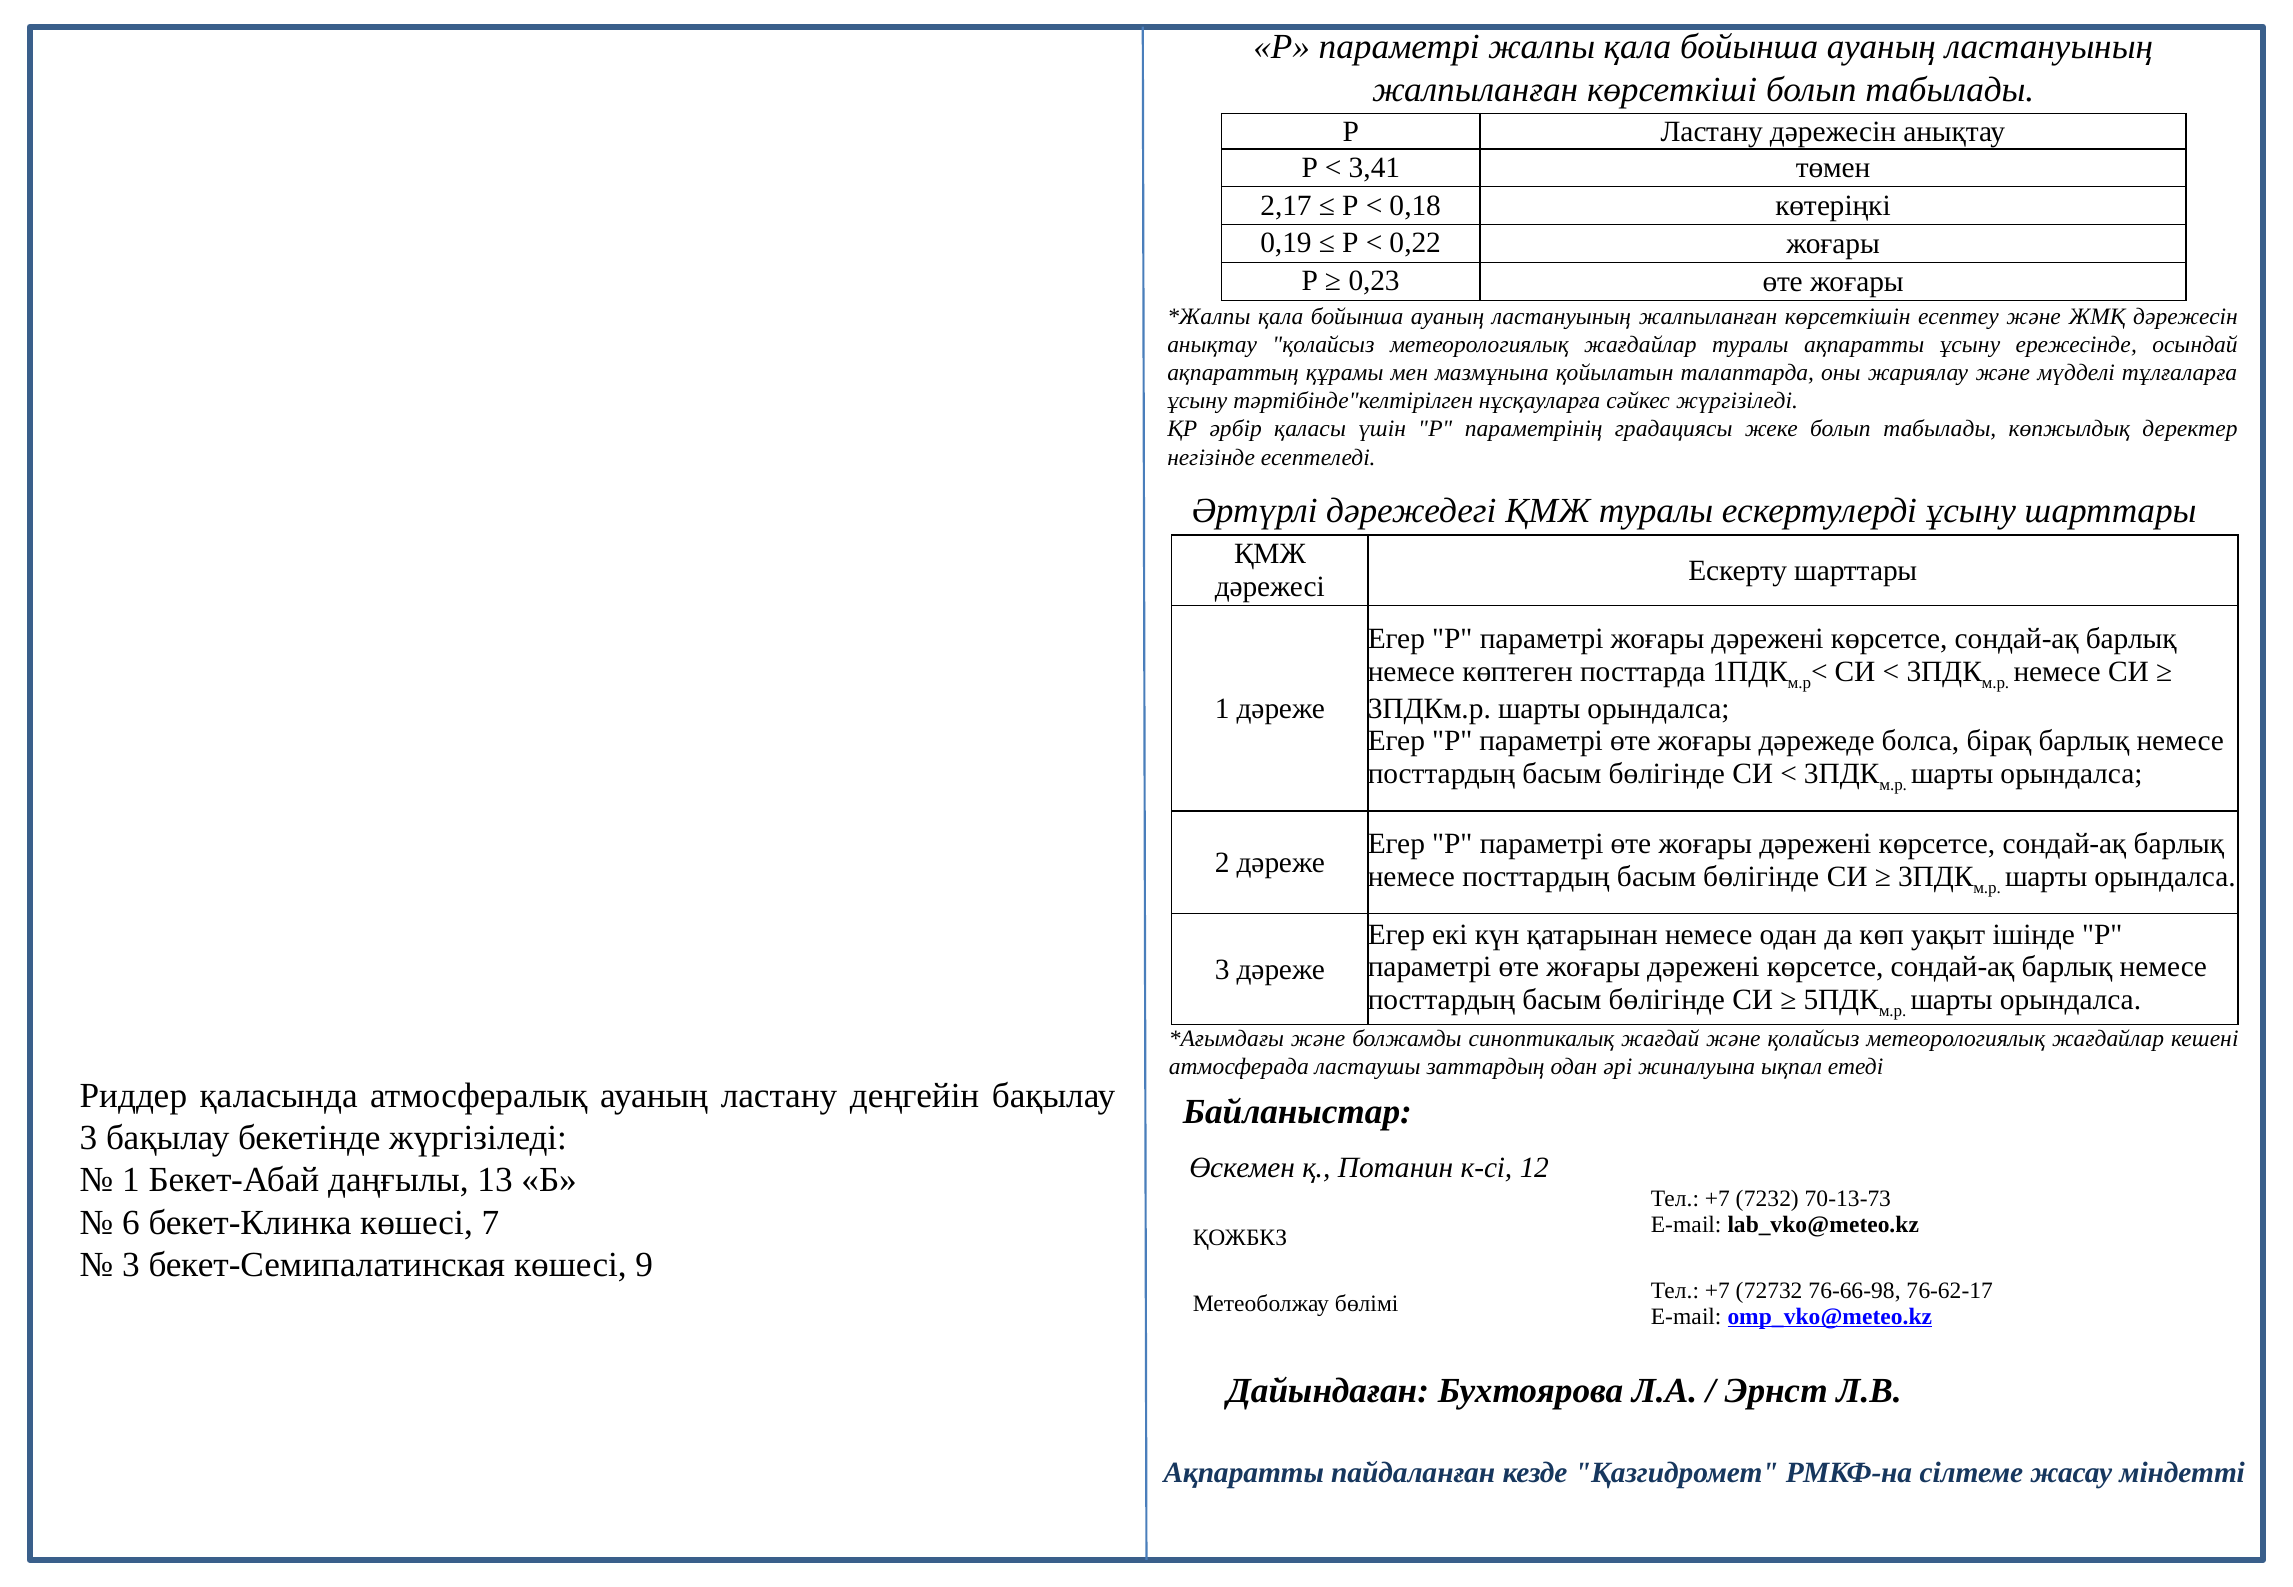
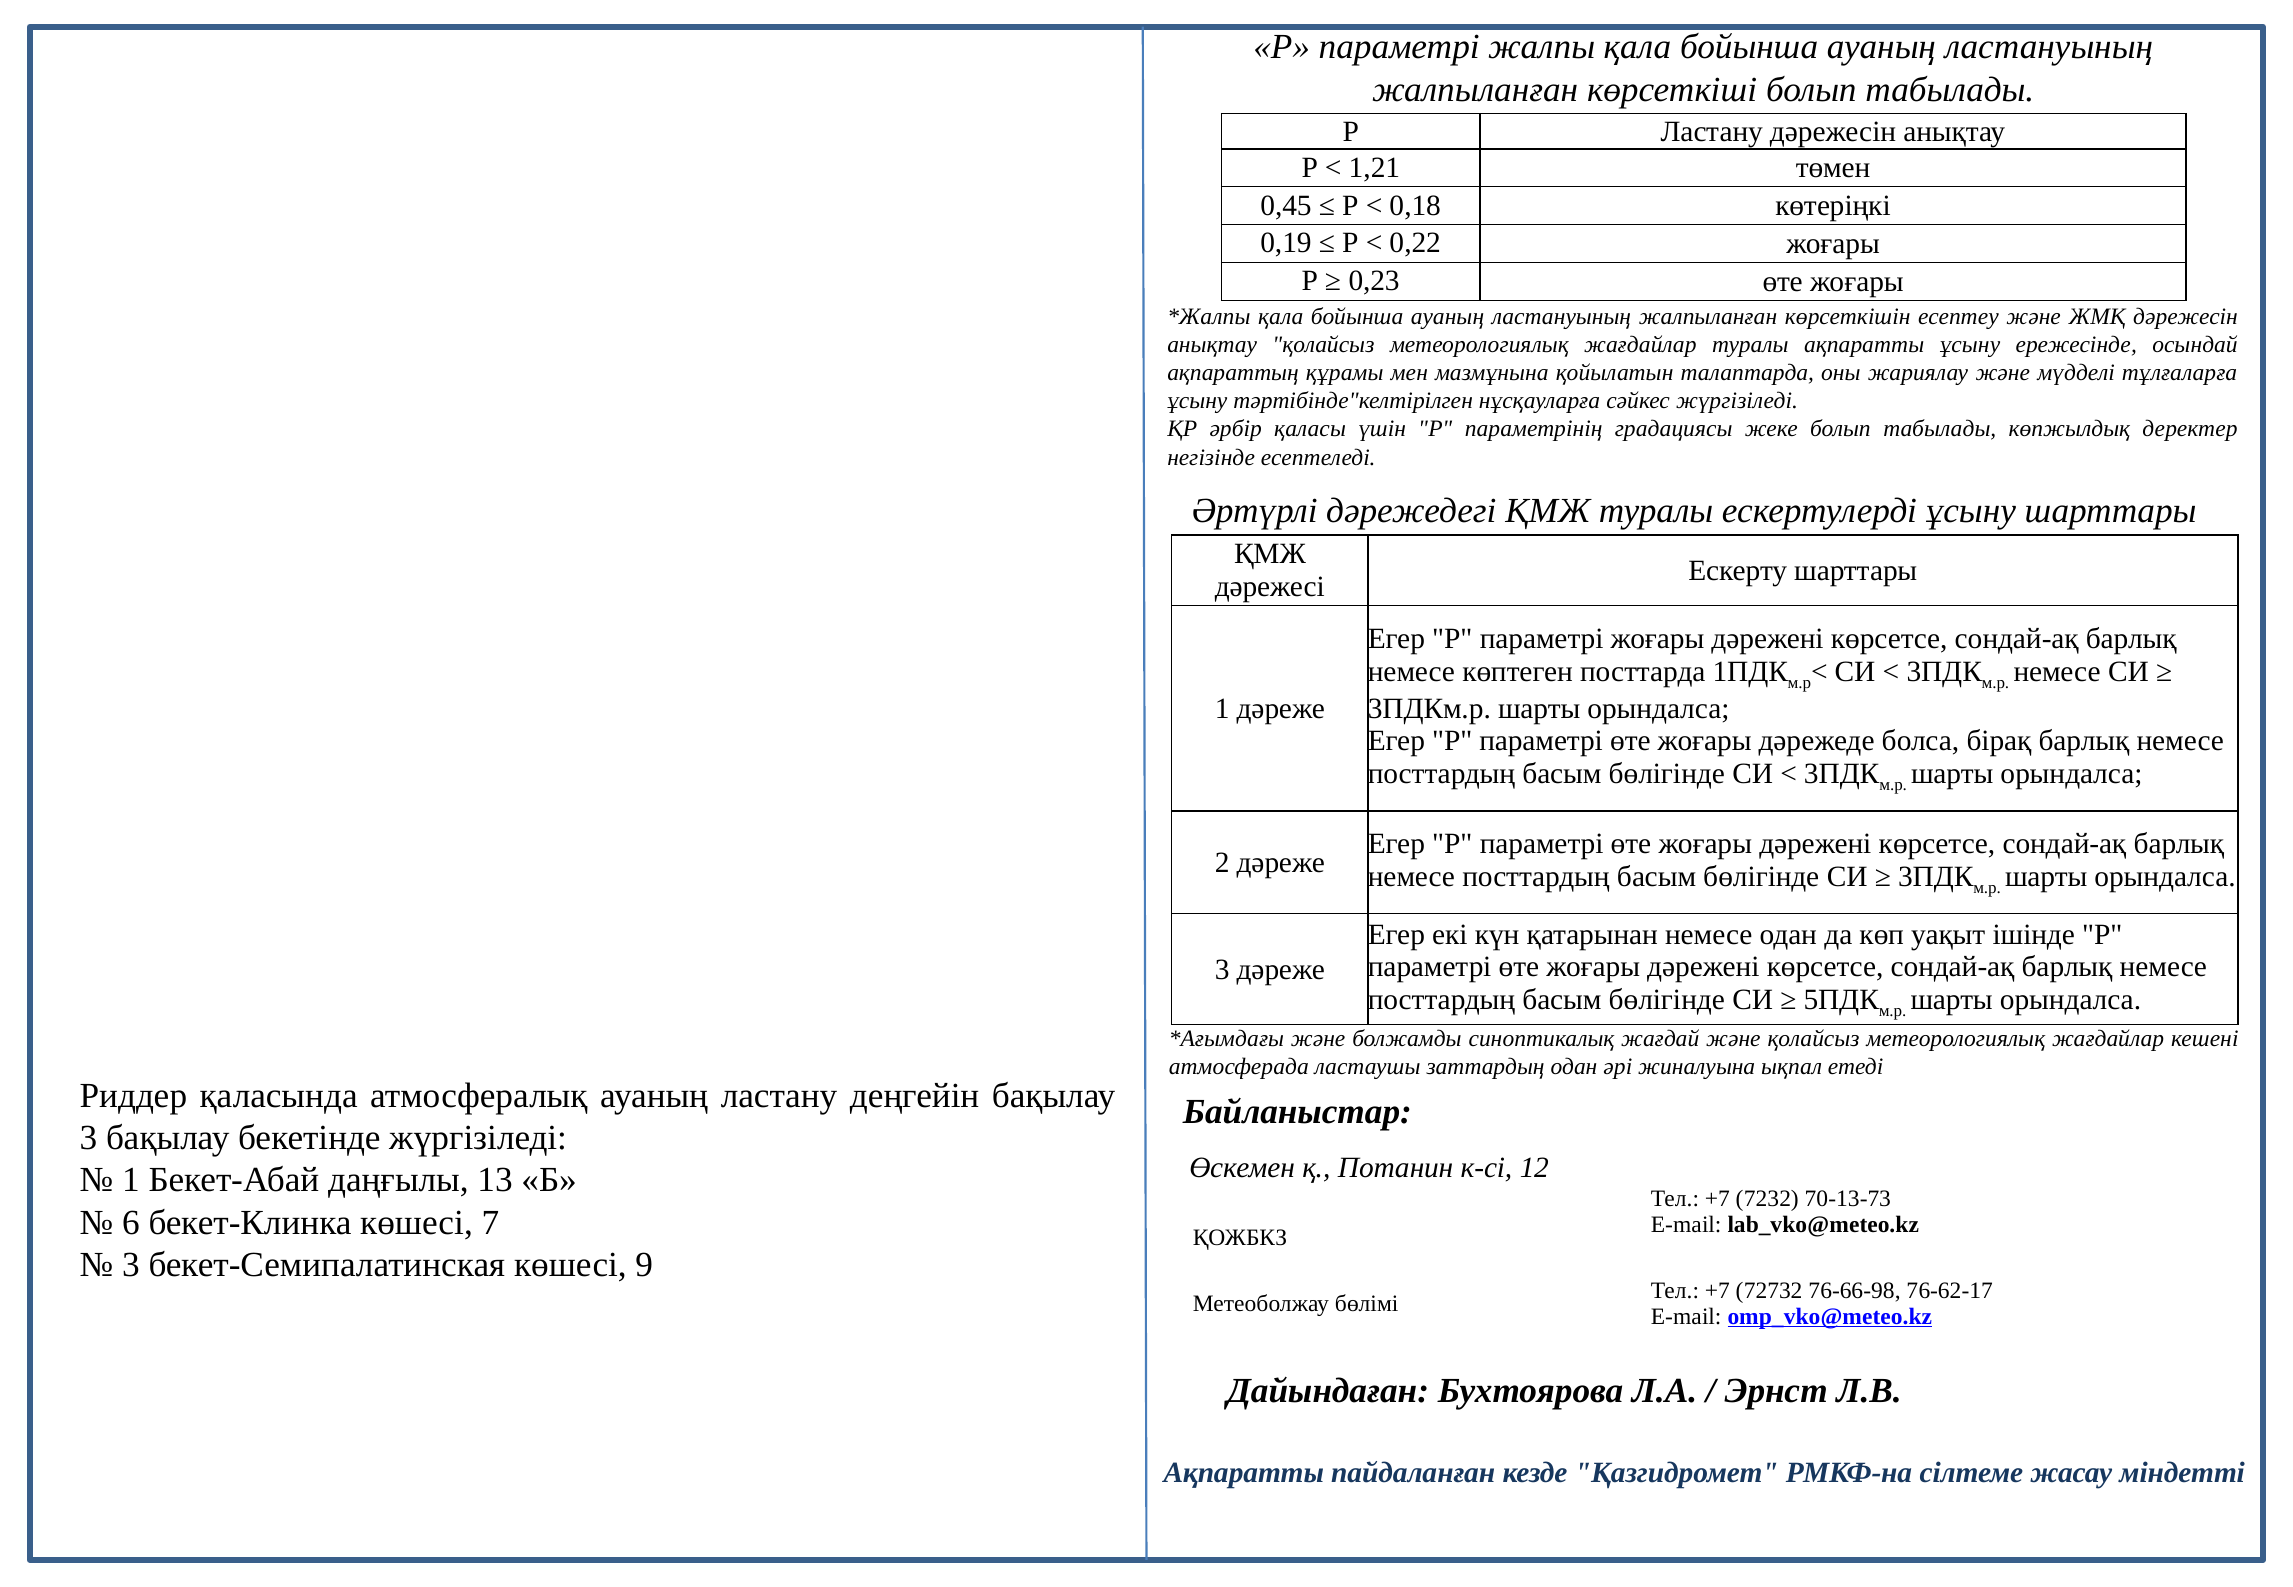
3,41: 3,41 -> 1,21
2,17: 2,17 -> 0,45
